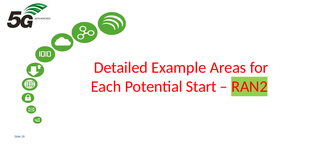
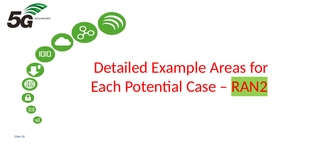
Start: Start -> Case
